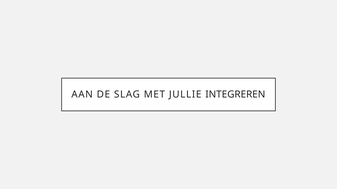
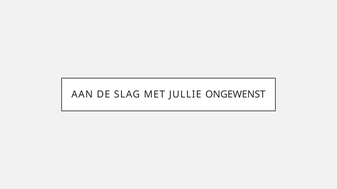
INTEGREREN: INTEGREREN -> ONGEWENST
